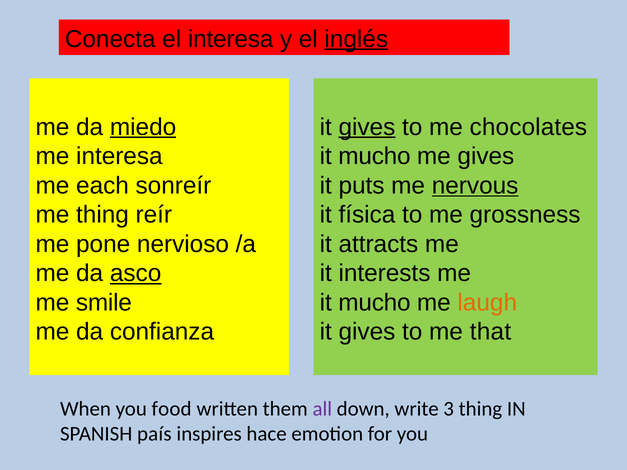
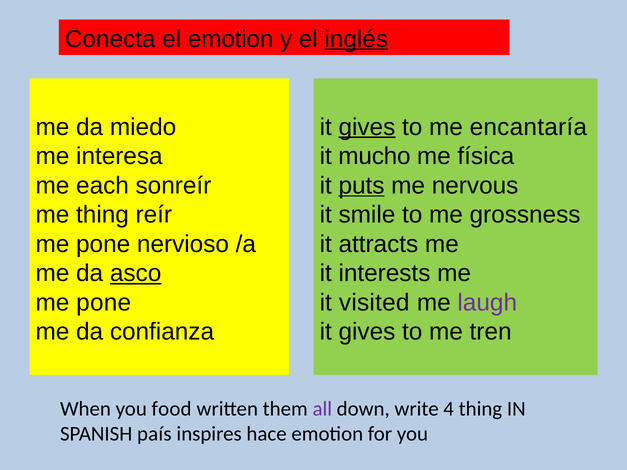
el interesa: interesa -> emotion
miedo underline: present -> none
chocolates: chocolates -> encantaría
me gives: gives -> física
puts underline: none -> present
nervous underline: present -> none
física: física -> smile
smile at (104, 303): smile -> pone
mucho at (374, 303): mucho -> visited
laugh colour: orange -> purple
that: that -> tren
3: 3 -> 4
